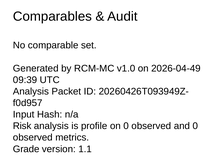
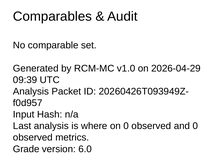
2026-04-49: 2026-04-49 -> 2026-04-29
Risk: Risk -> Last
profile: profile -> where
1.1: 1.1 -> 6.0
